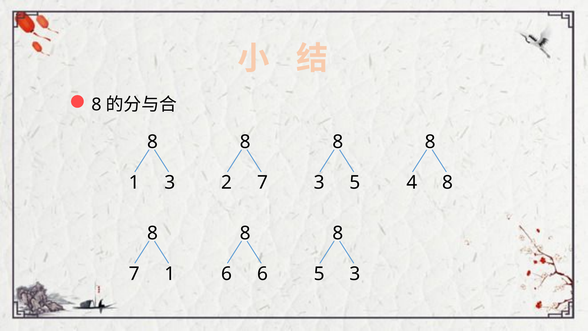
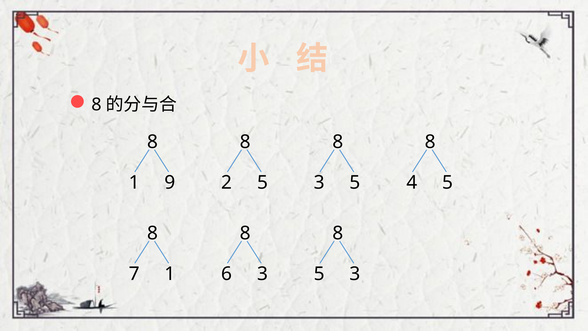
1 3: 3 -> 9
2 7: 7 -> 5
4 8: 8 -> 5
6 6: 6 -> 3
